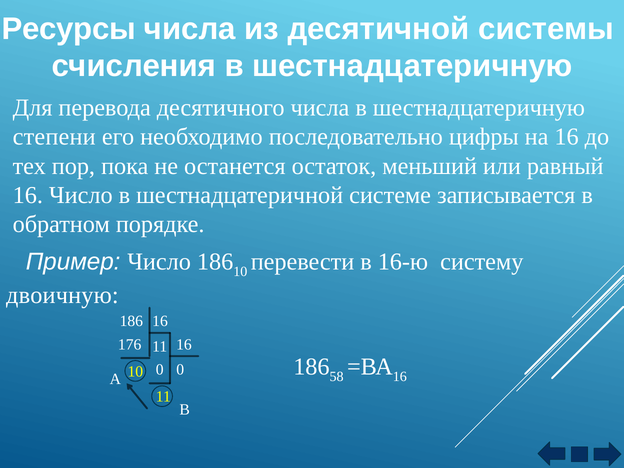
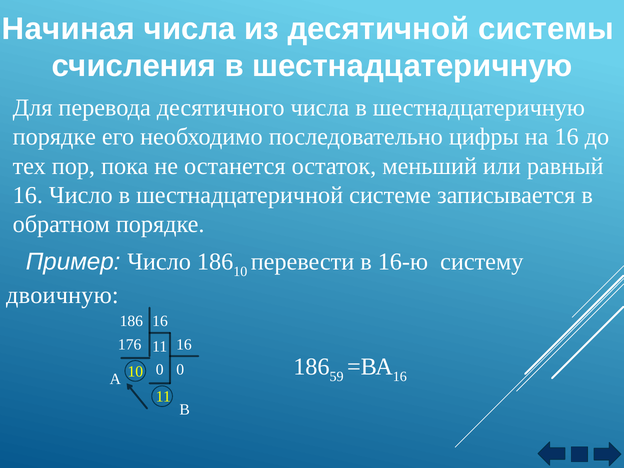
Ресурсы: Ресурсы -> Начиная
степени at (54, 137): степени -> порядке
58: 58 -> 59
